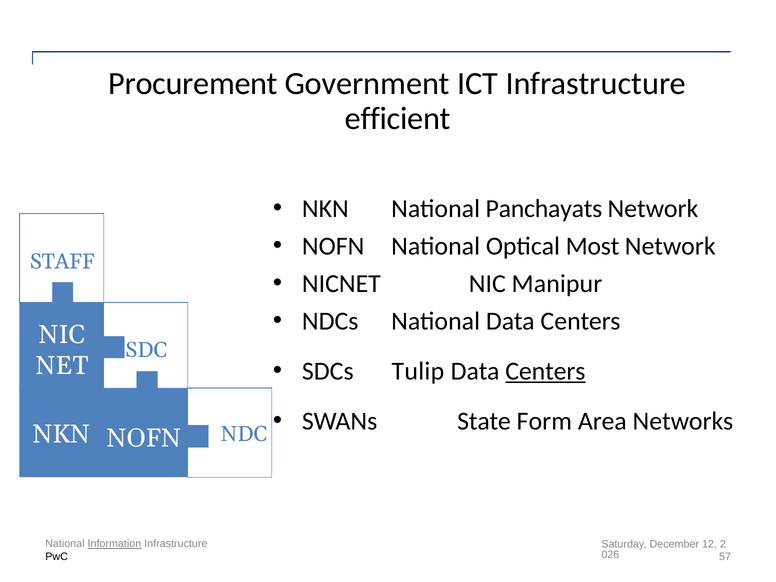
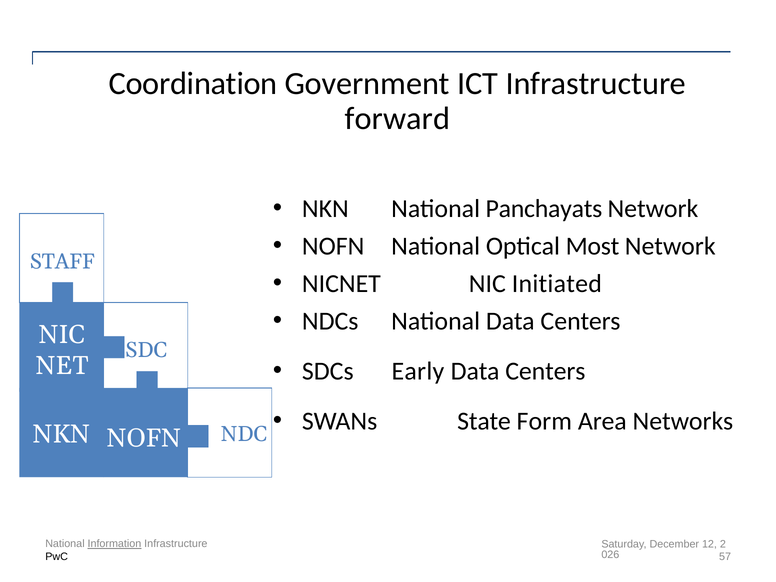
Procurement: Procurement -> Coordination
efficient: efficient -> forward
Manipur: Manipur -> Initiated
Tulip: Tulip -> Early
Centers at (545, 371) underline: present -> none
